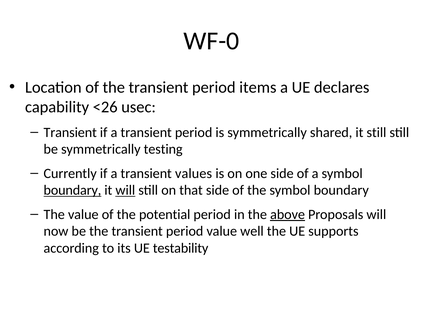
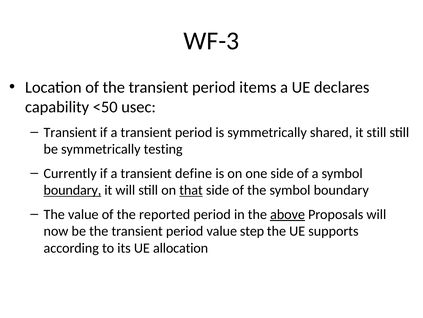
WF-0: WF-0 -> WF-3
<26: <26 -> <50
values: values -> define
will at (125, 190) underline: present -> none
that underline: none -> present
potential: potential -> reported
well: well -> step
testability: testability -> allocation
